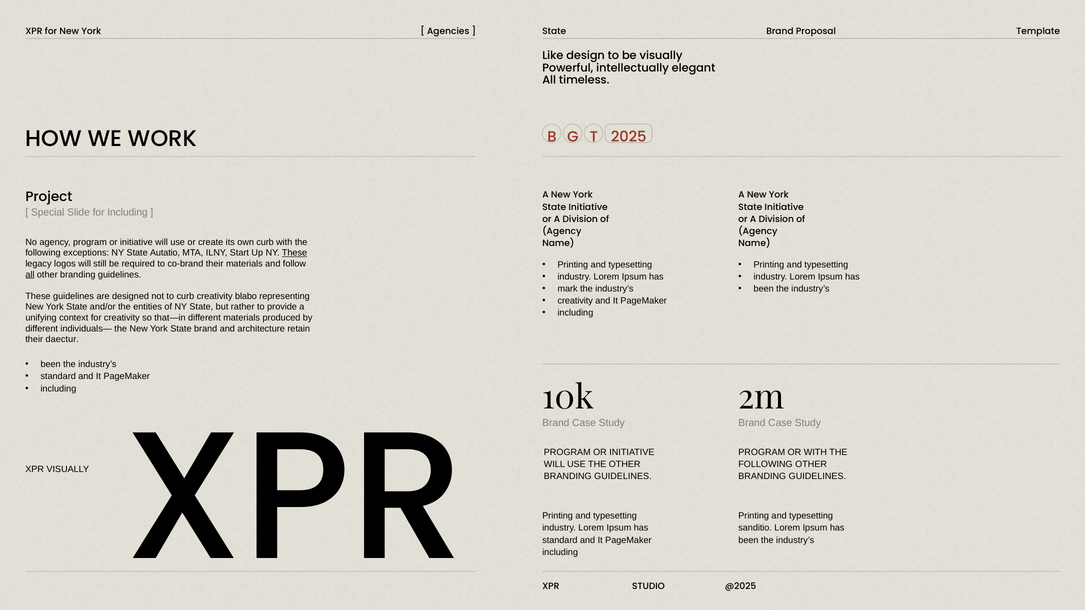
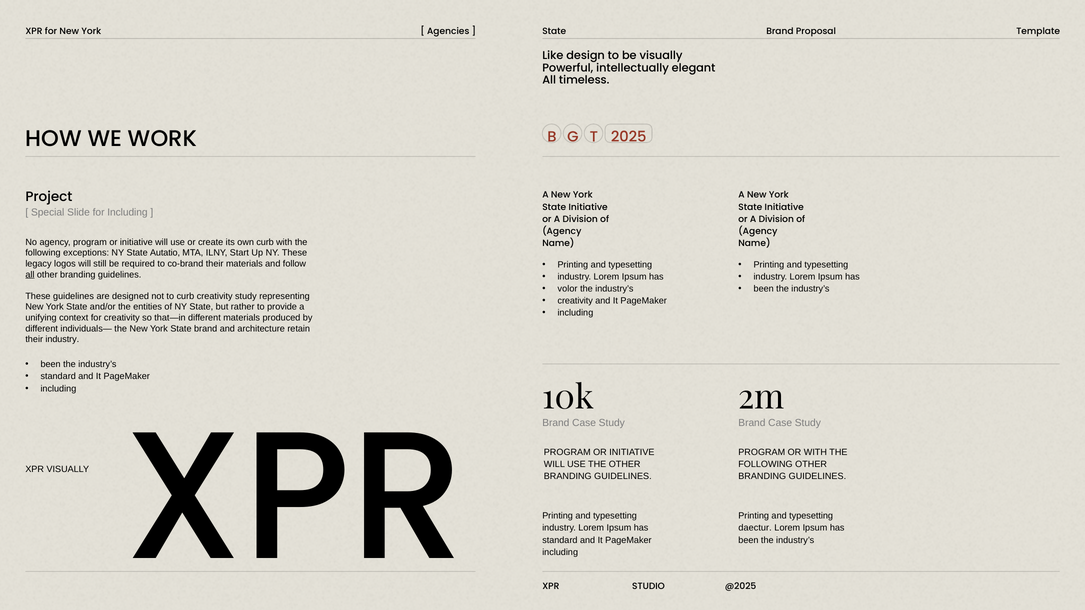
These at (294, 253) underline: present -> none
mark: mark -> volor
creativity blabo: blabo -> study
their daectur: daectur -> industry
sanditio: sanditio -> daectur
